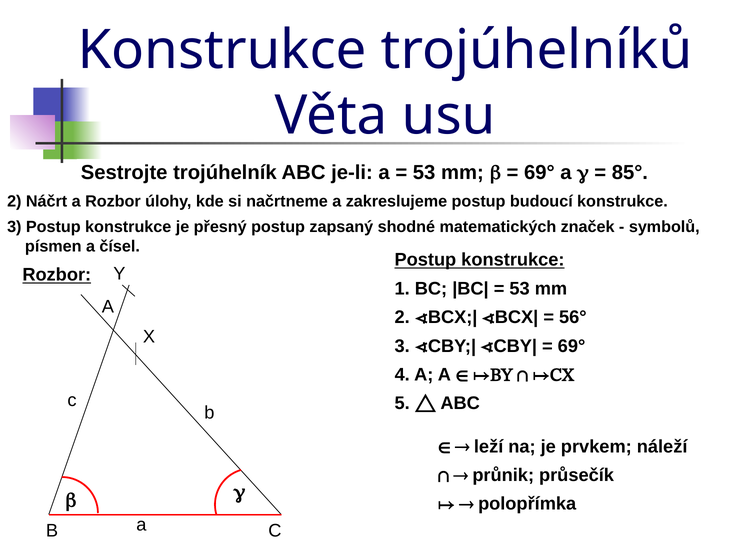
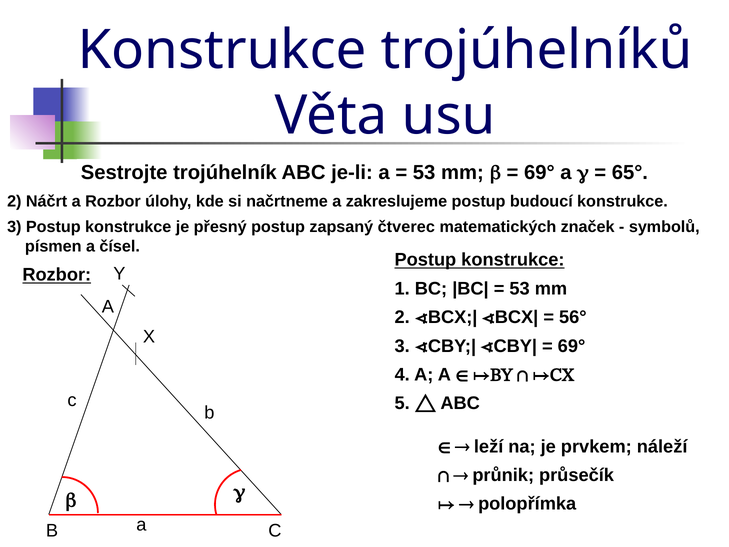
85°: 85° -> 65°
shodné: shodné -> čtverec
